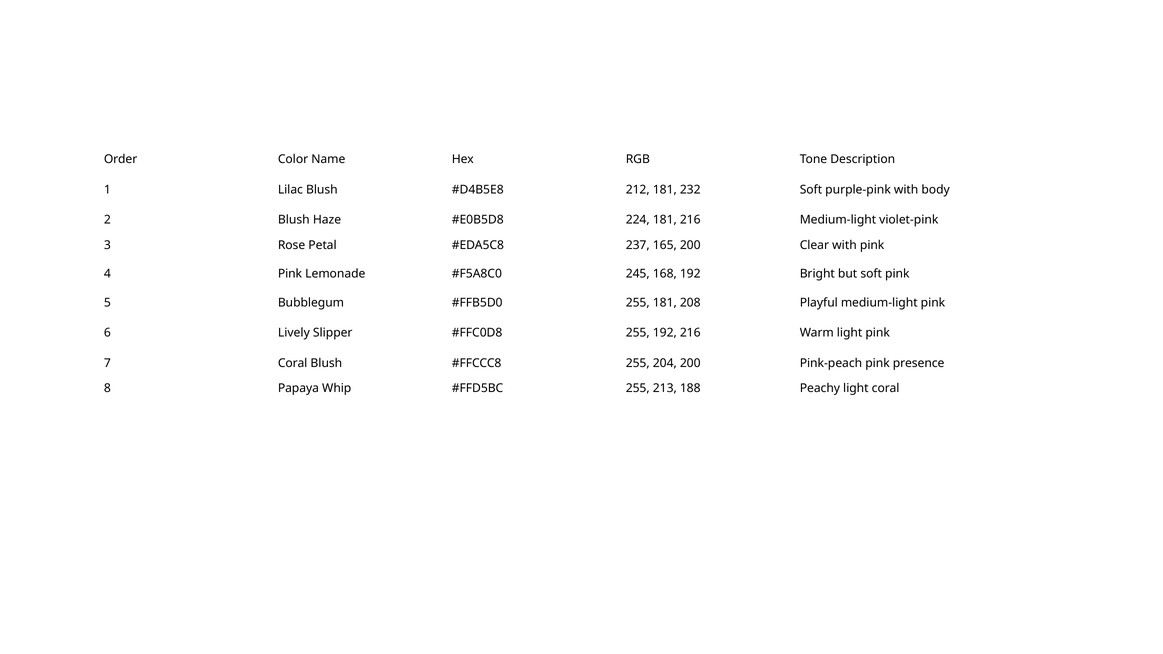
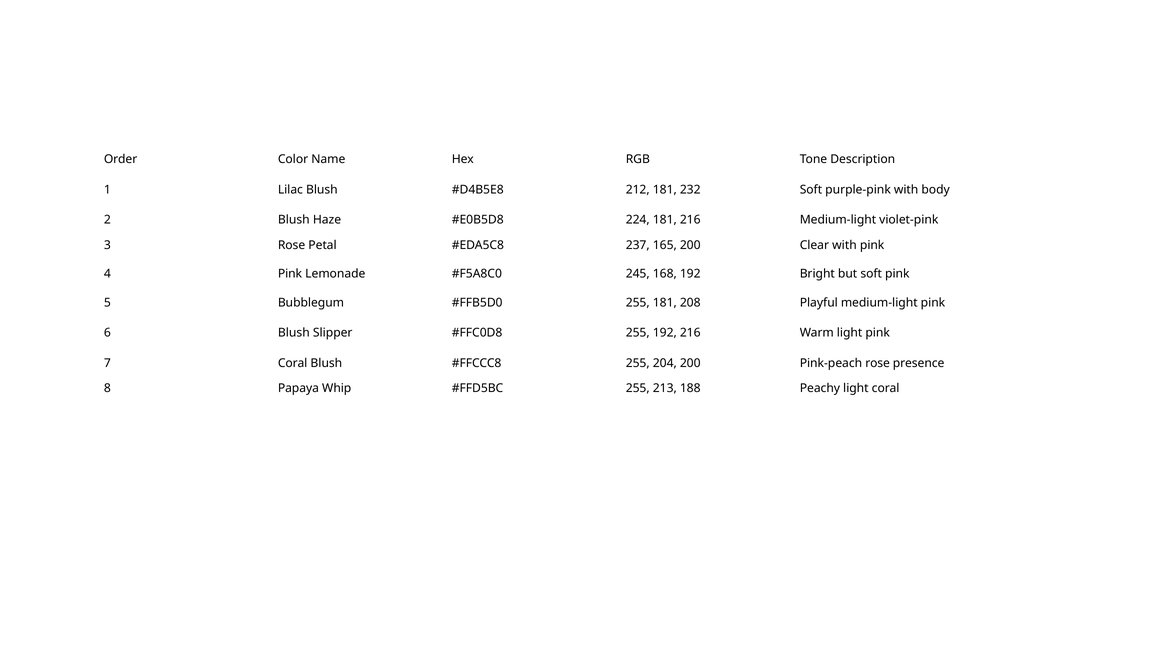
6 Lively: Lively -> Blush
Pink-peach pink: pink -> rose
